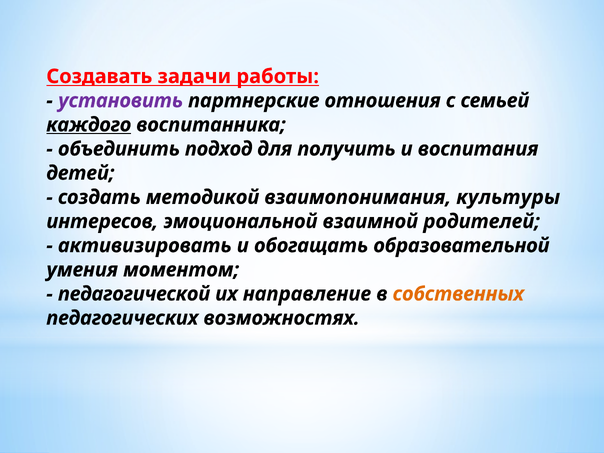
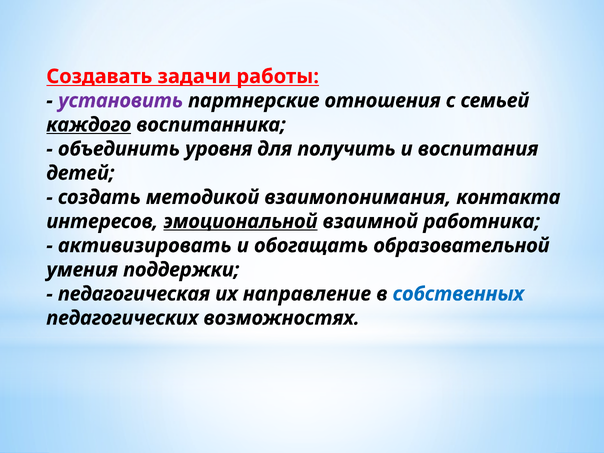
подход: подход -> уровня
культуры: культуры -> контакта
эмоциональной underline: none -> present
родителей: родителей -> работника
моментом: моментом -> поддержки
педагогической: педагогической -> педагогическая
собственных colour: orange -> blue
